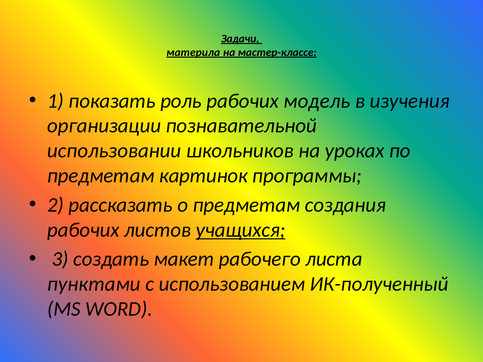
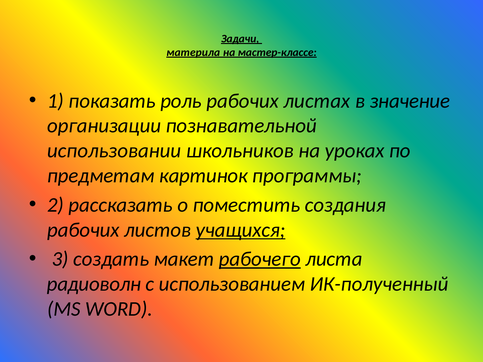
модель: модель -> листах
изучения: изучения -> значение
о предметам: предметам -> поместить
рабочего underline: none -> present
пунктами: пунктами -> радиоволн
